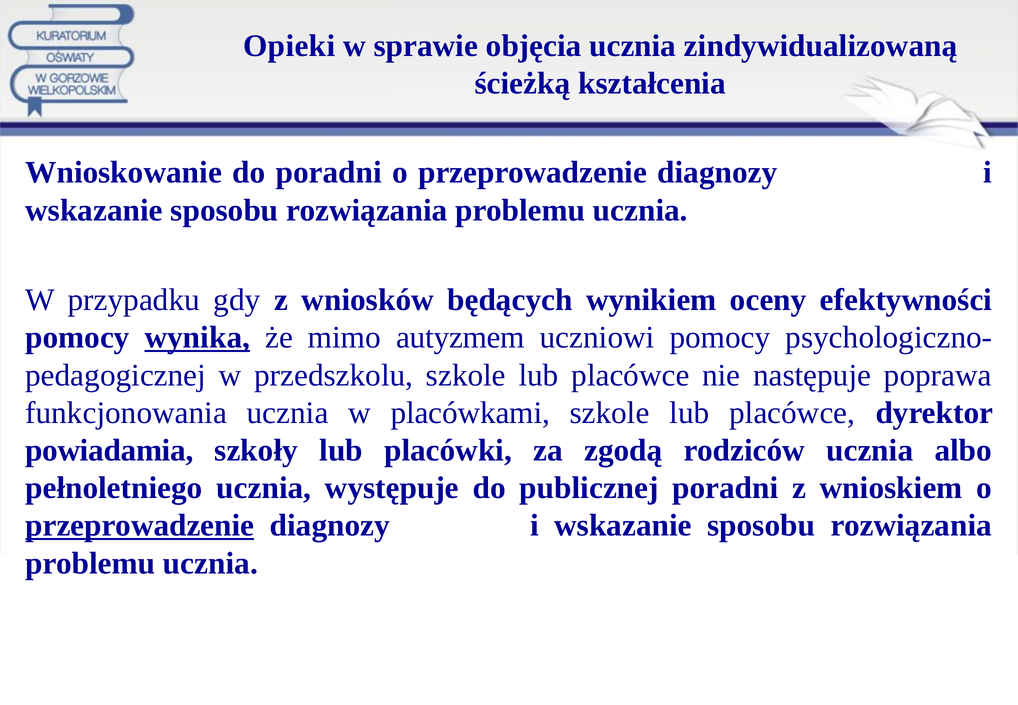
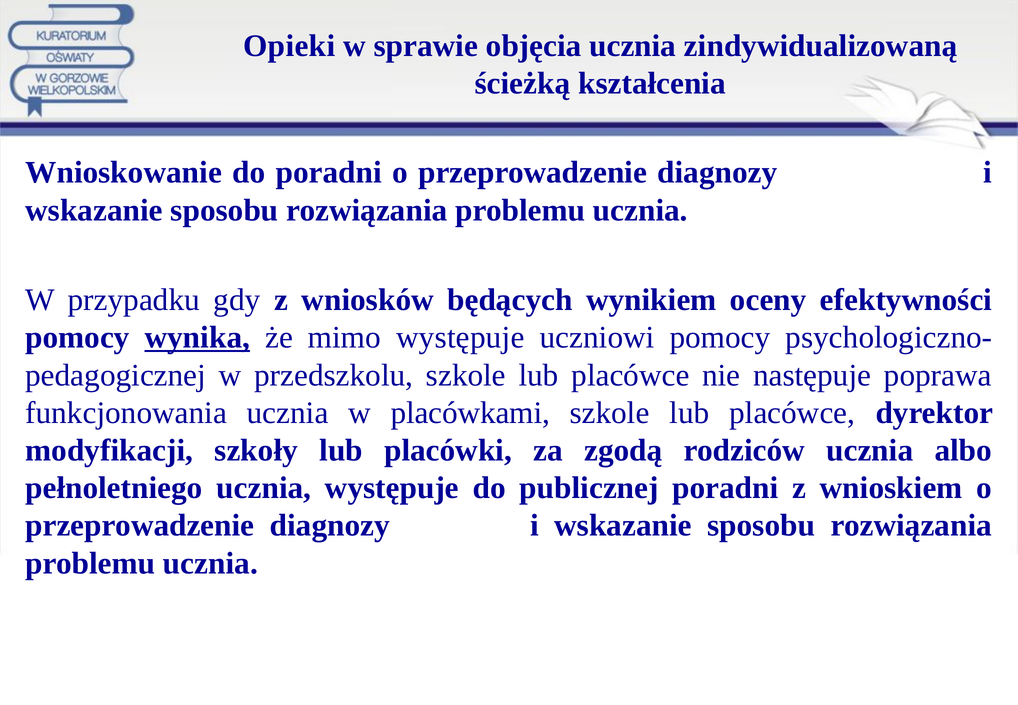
mimo autyzmem: autyzmem -> występuje
powiadamia: powiadamia -> modyfikacji
przeprowadzenie at (140, 525) underline: present -> none
